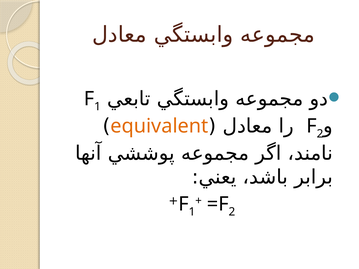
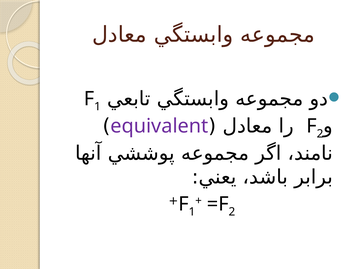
equivalent colour: orange -> purple
